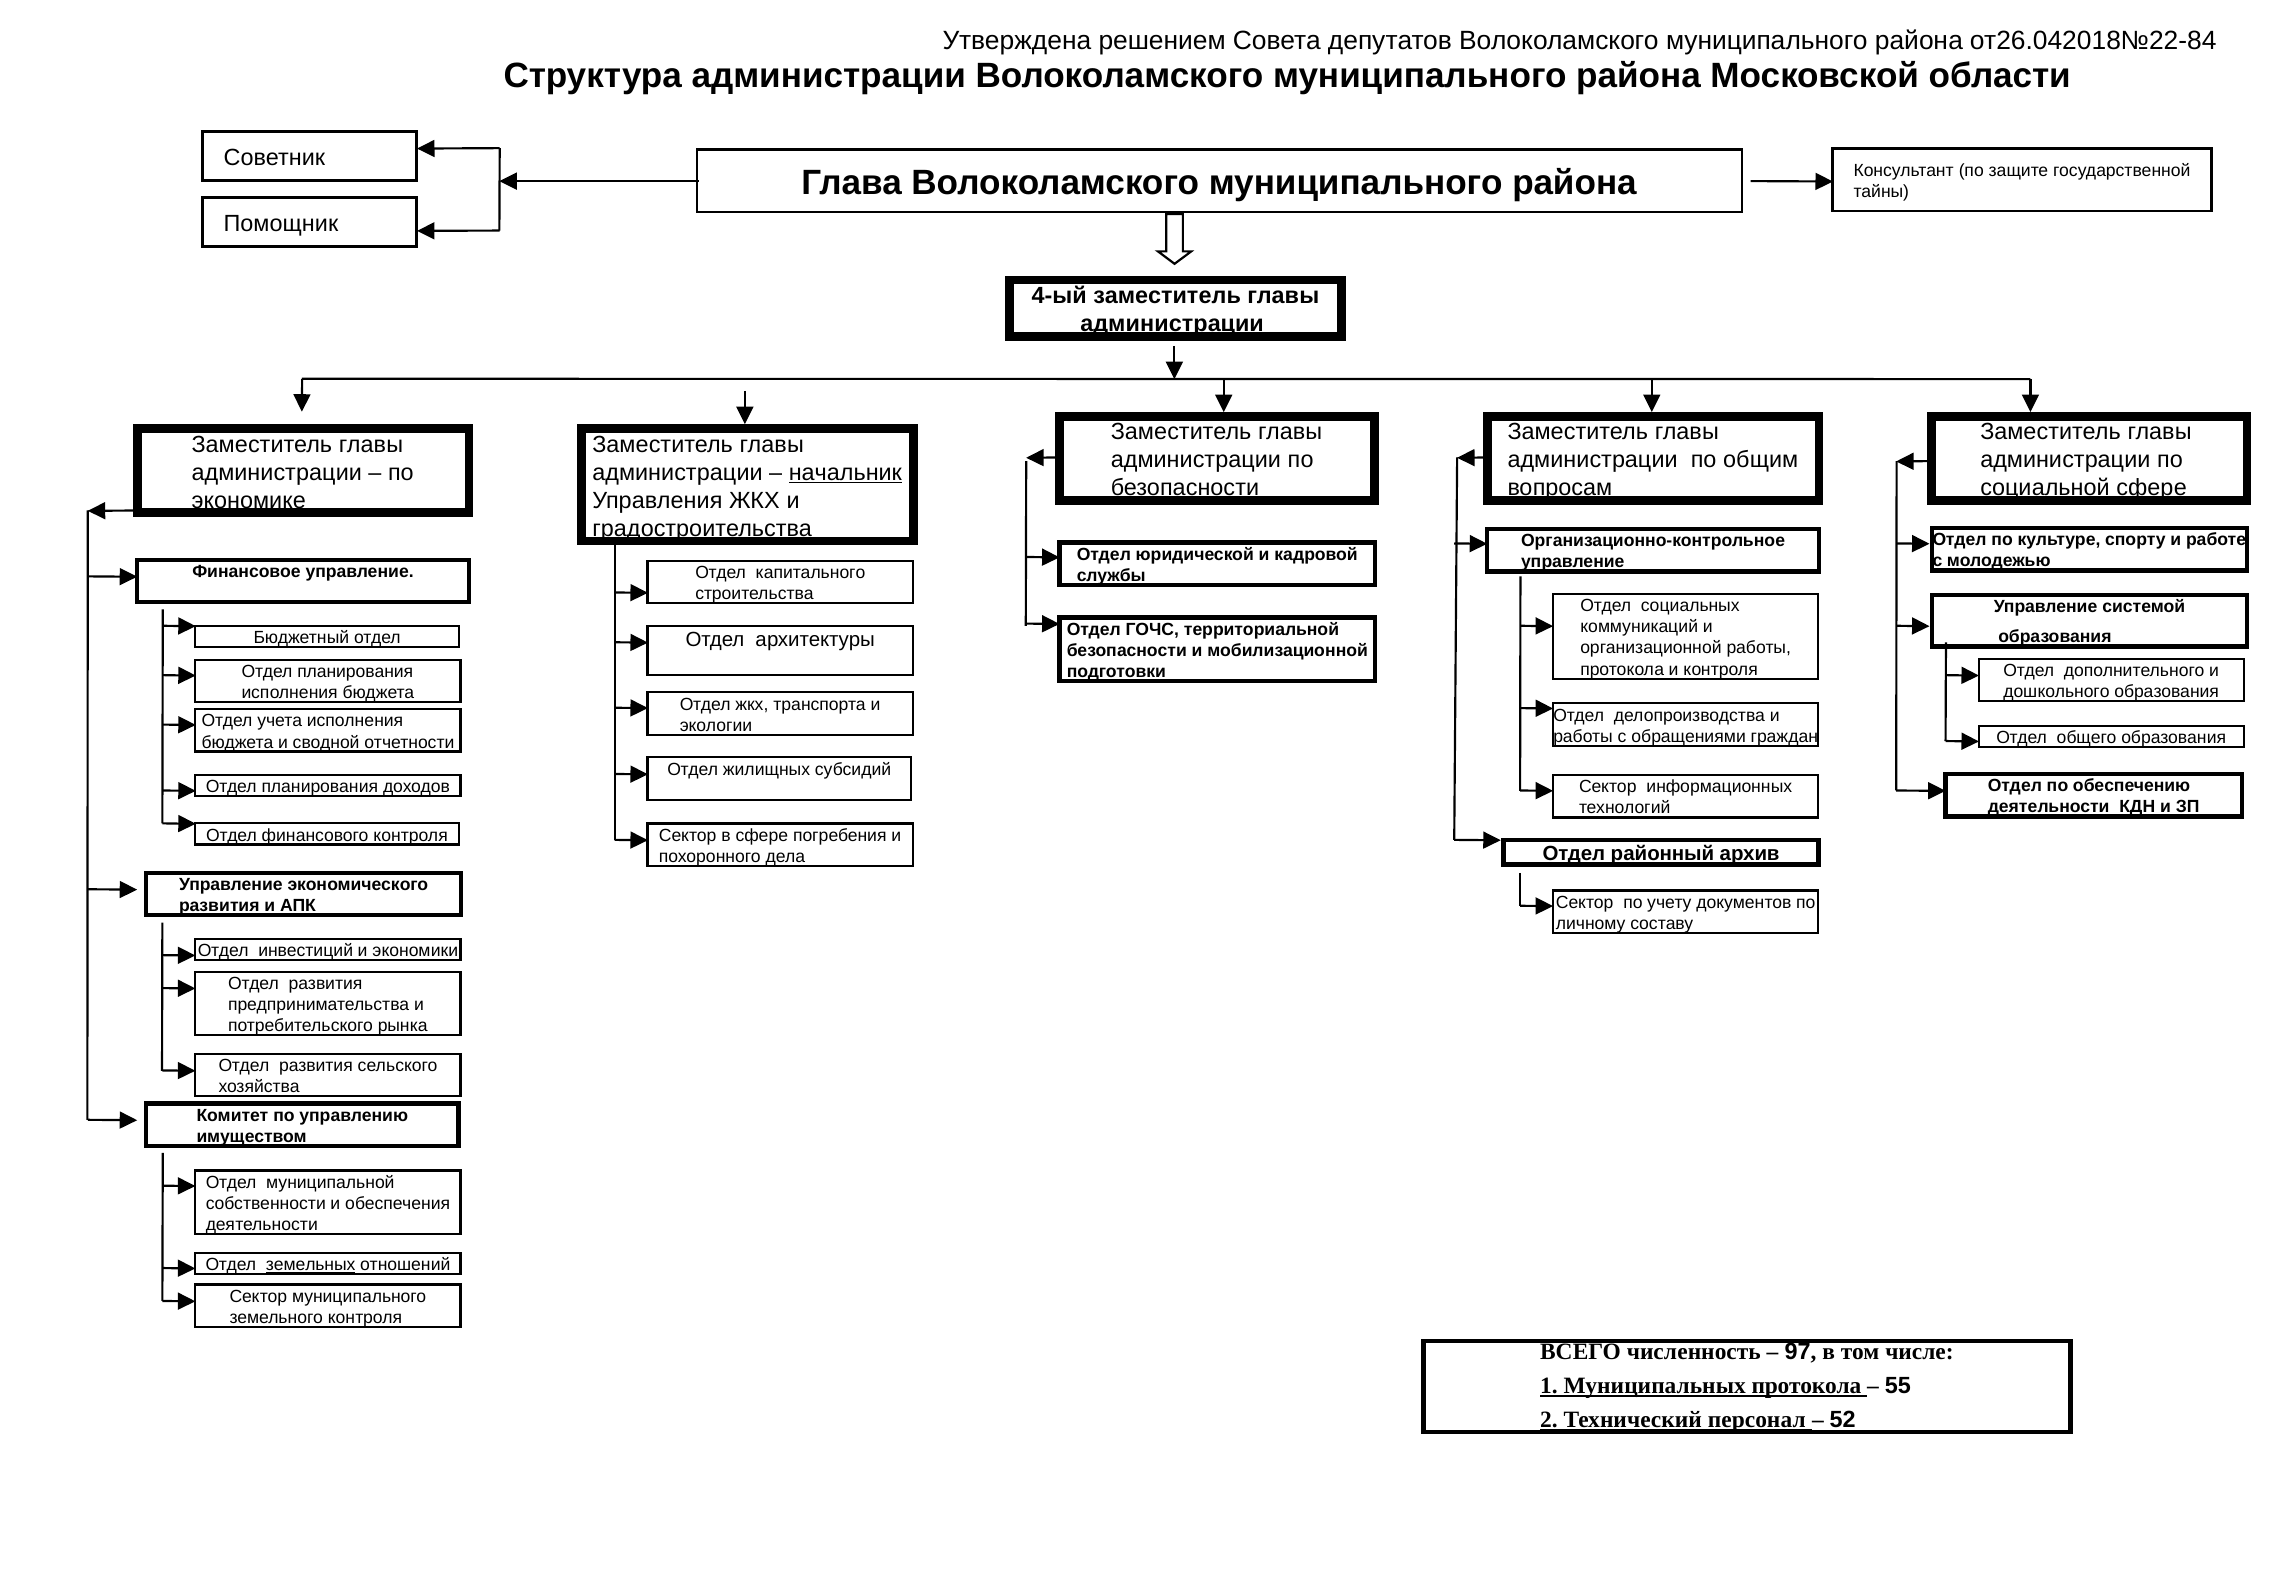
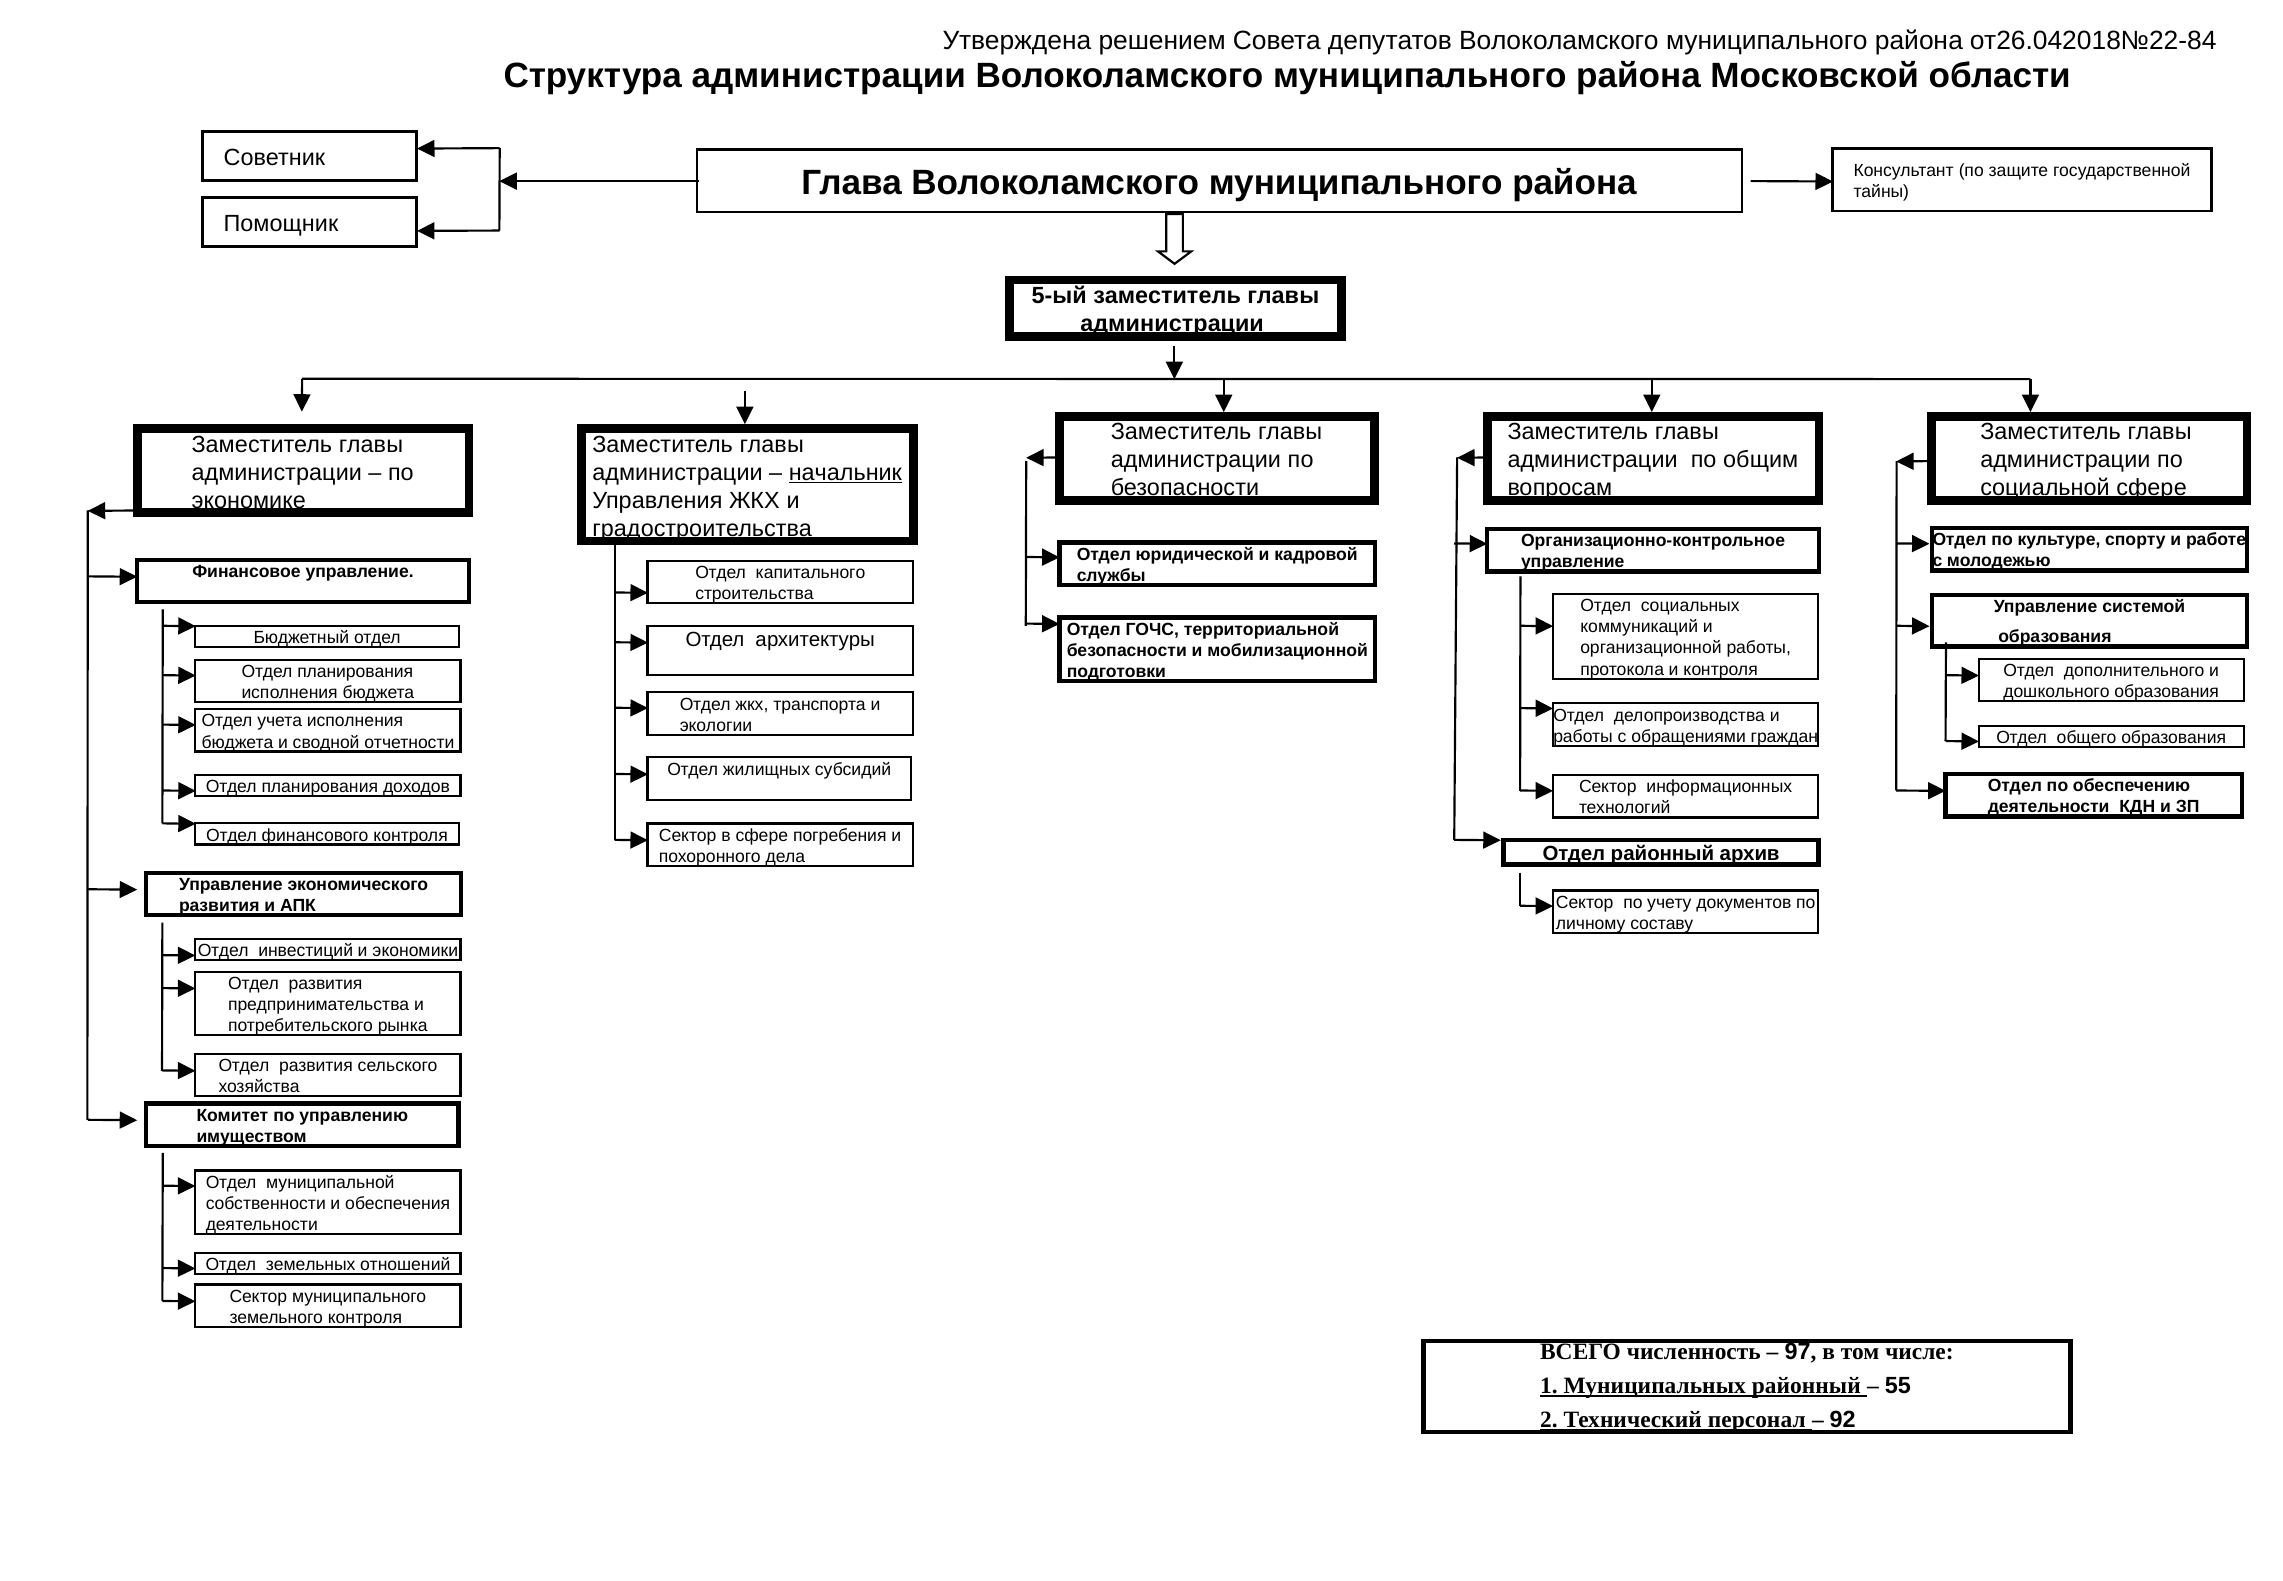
4-ый: 4-ый -> 5-ый
земельных underline: present -> none
Муниципальных протокола: протокола -> районный
52: 52 -> 92
